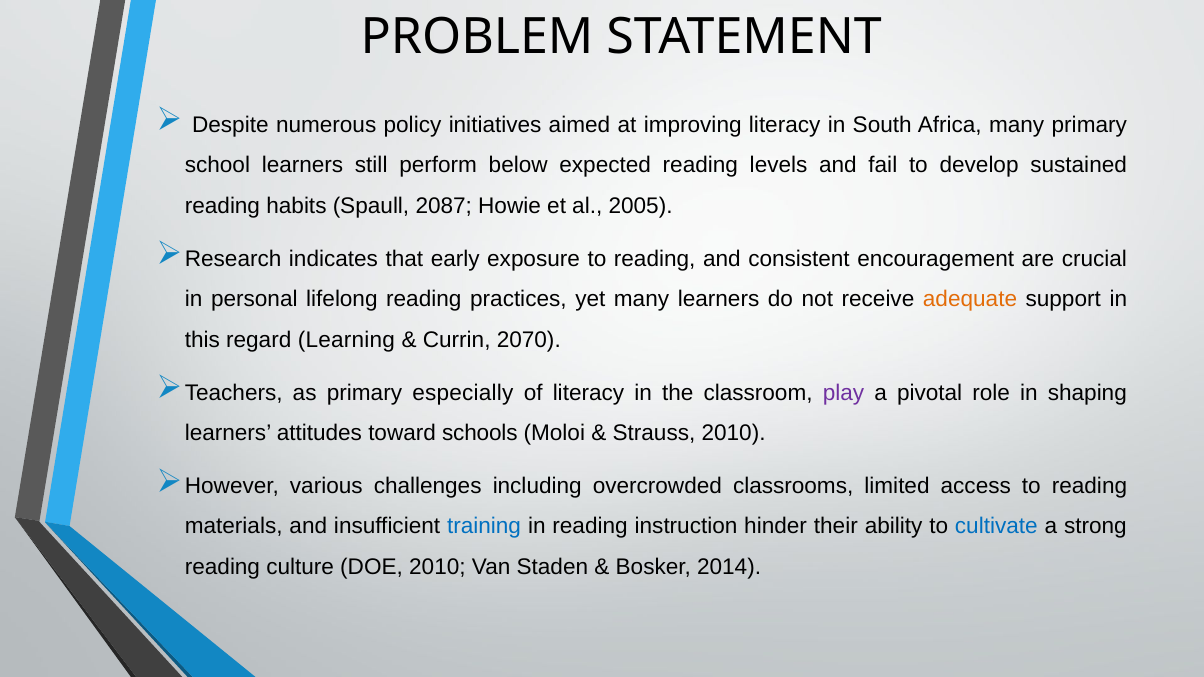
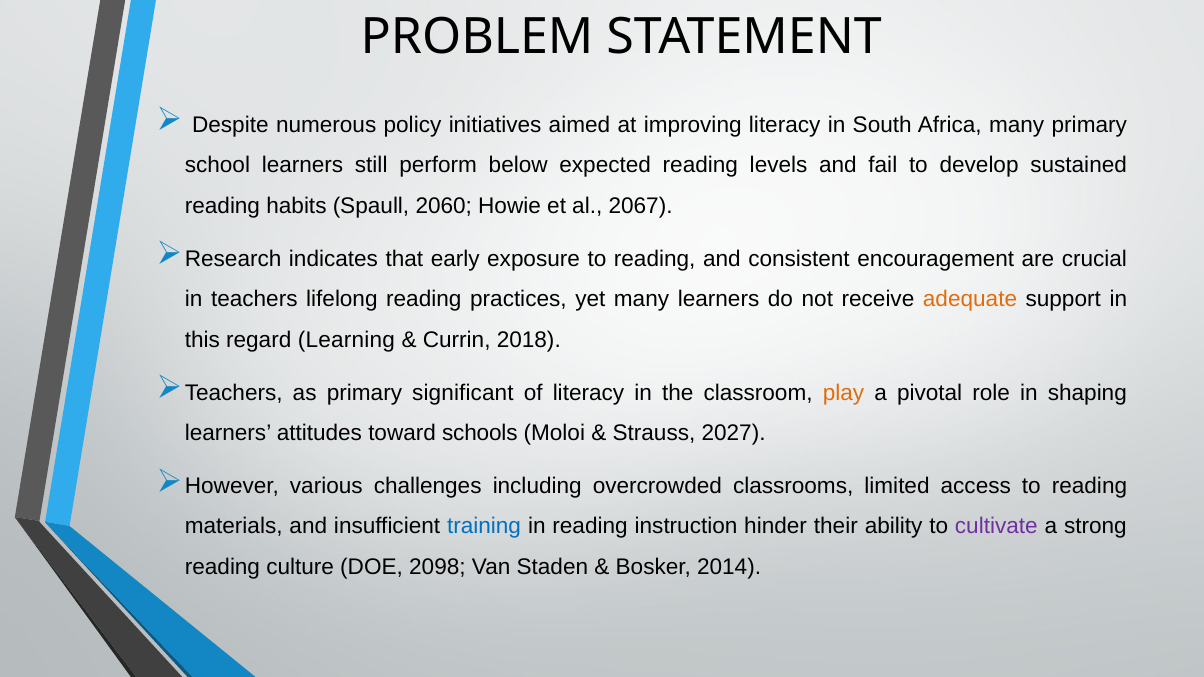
2087: 2087 -> 2060
2005: 2005 -> 2067
in personal: personal -> teachers
2070: 2070 -> 2018
especially: especially -> significant
play colour: purple -> orange
Strauss 2010: 2010 -> 2027
cultivate colour: blue -> purple
DOE 2010: 2010 -> 2098
